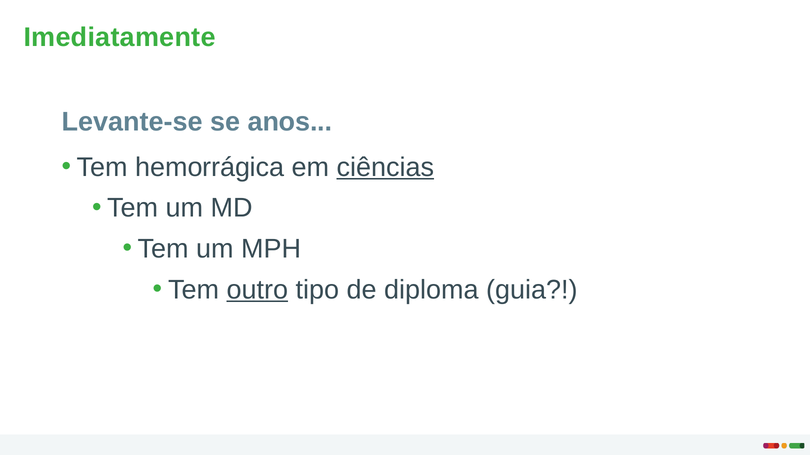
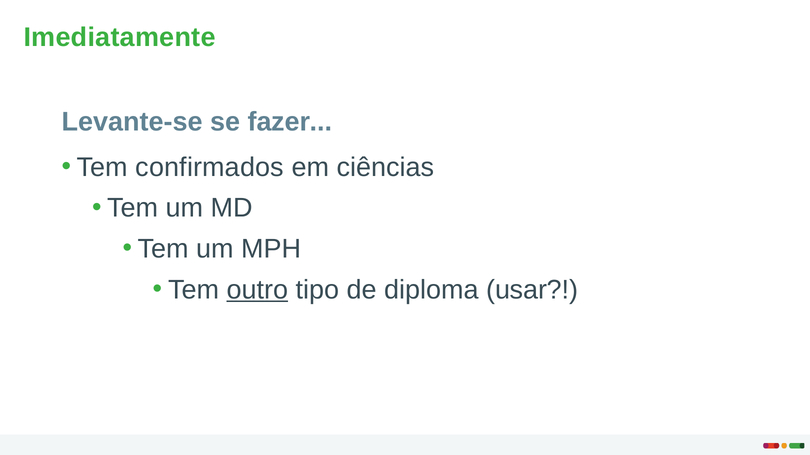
anos: anos -> fazer
hemorrágica: hemorrágica -> confirmados
ciências underline: present -> none
guia: guia -> usar
